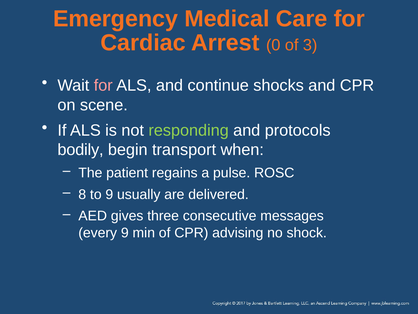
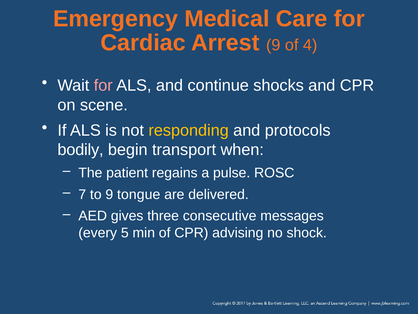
Arrest 0: 0 -> 9
3: 3 -> 4
responding colour: light green -> yellow
8: 8 -> 7
usually: usually -> tongue
every 9: 9 -> 5
